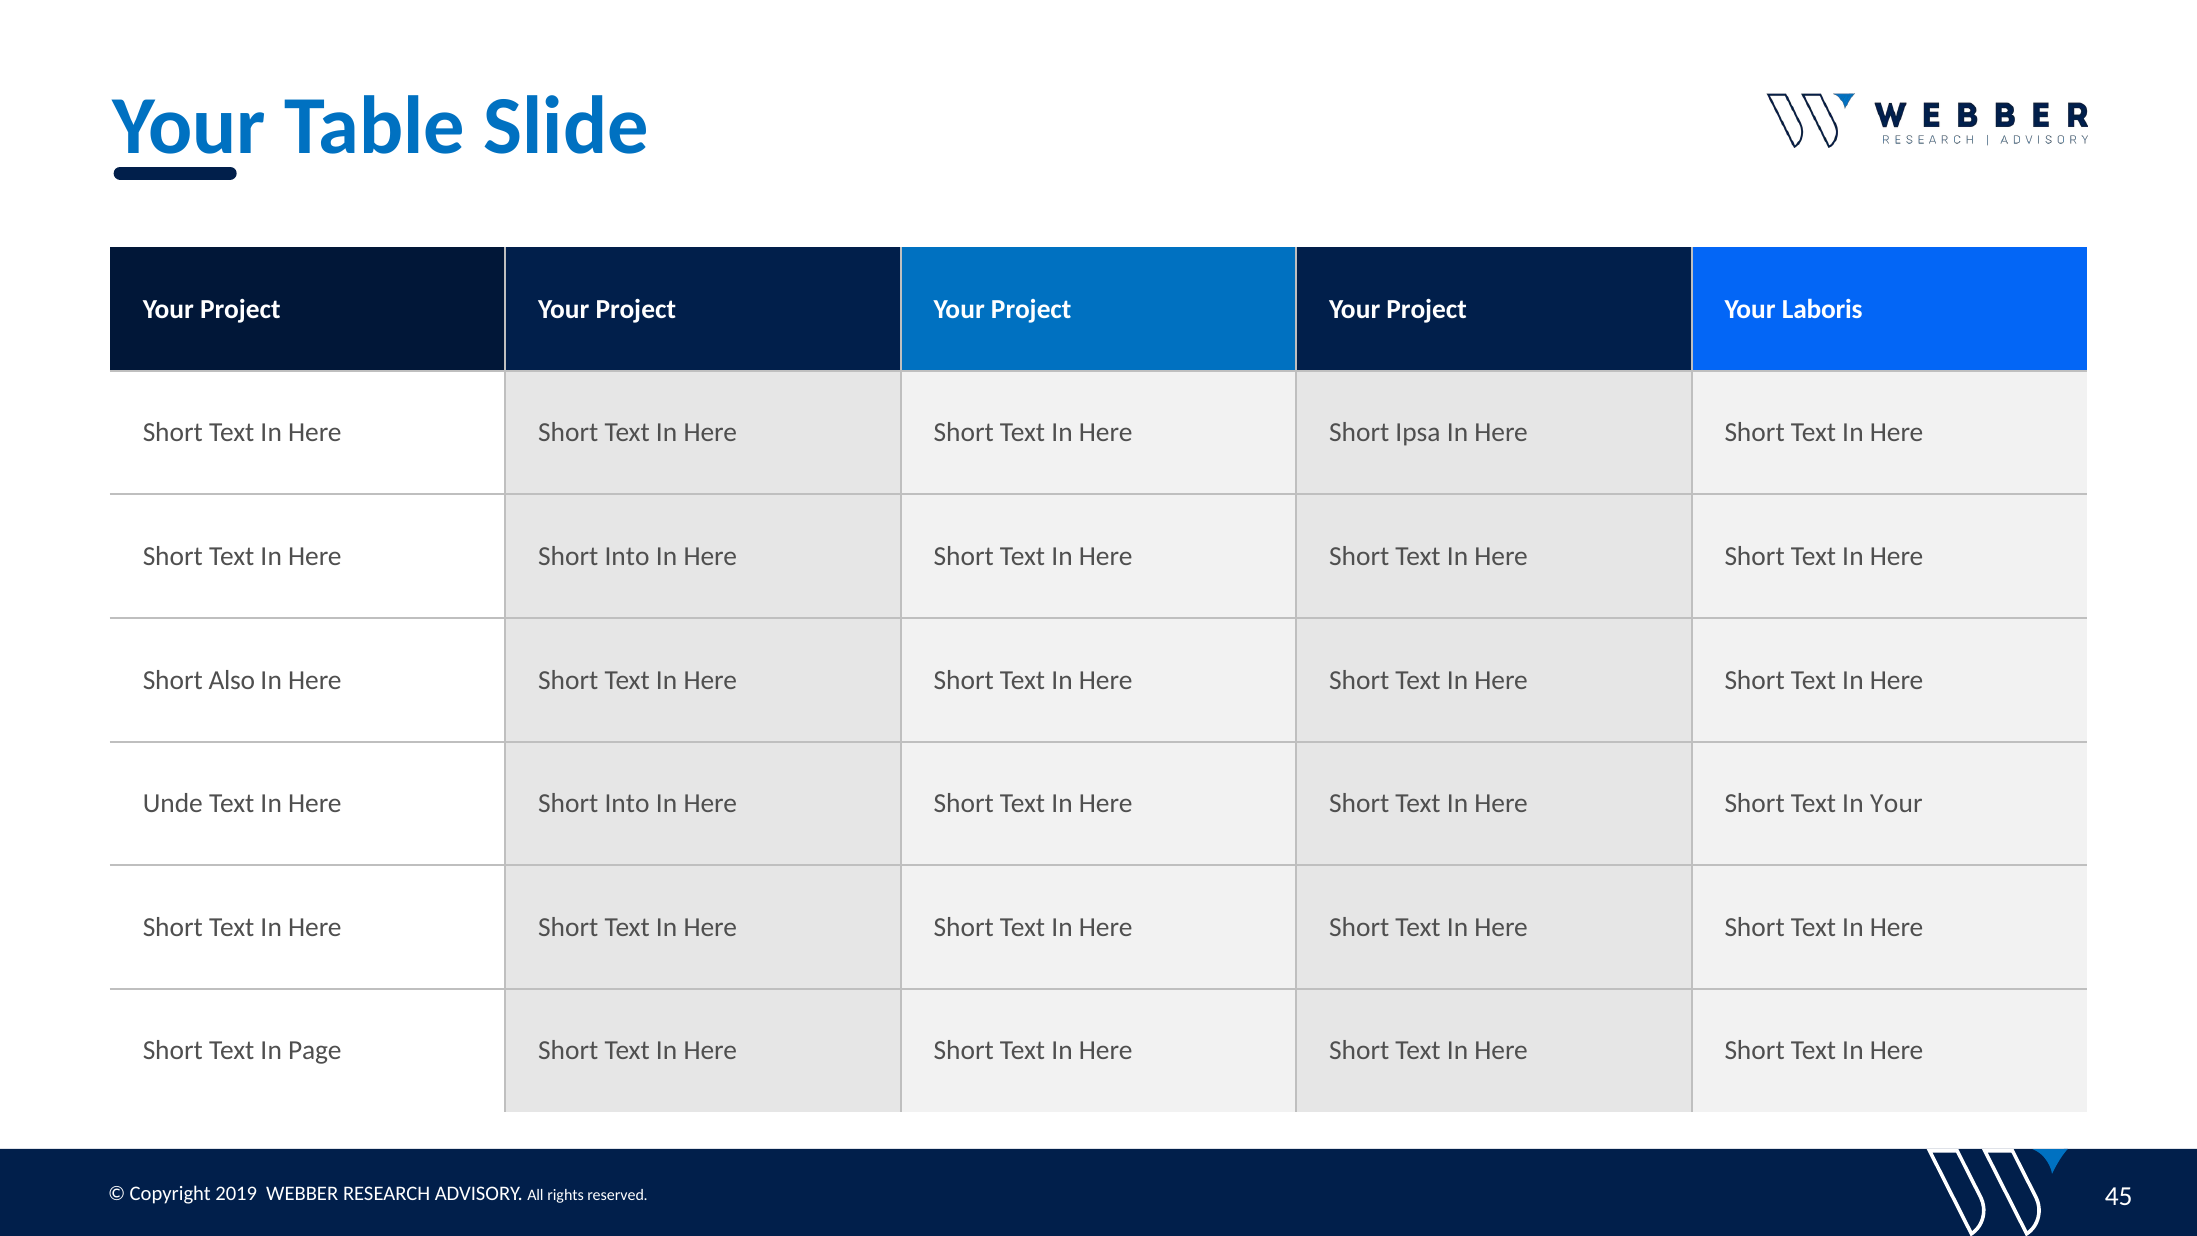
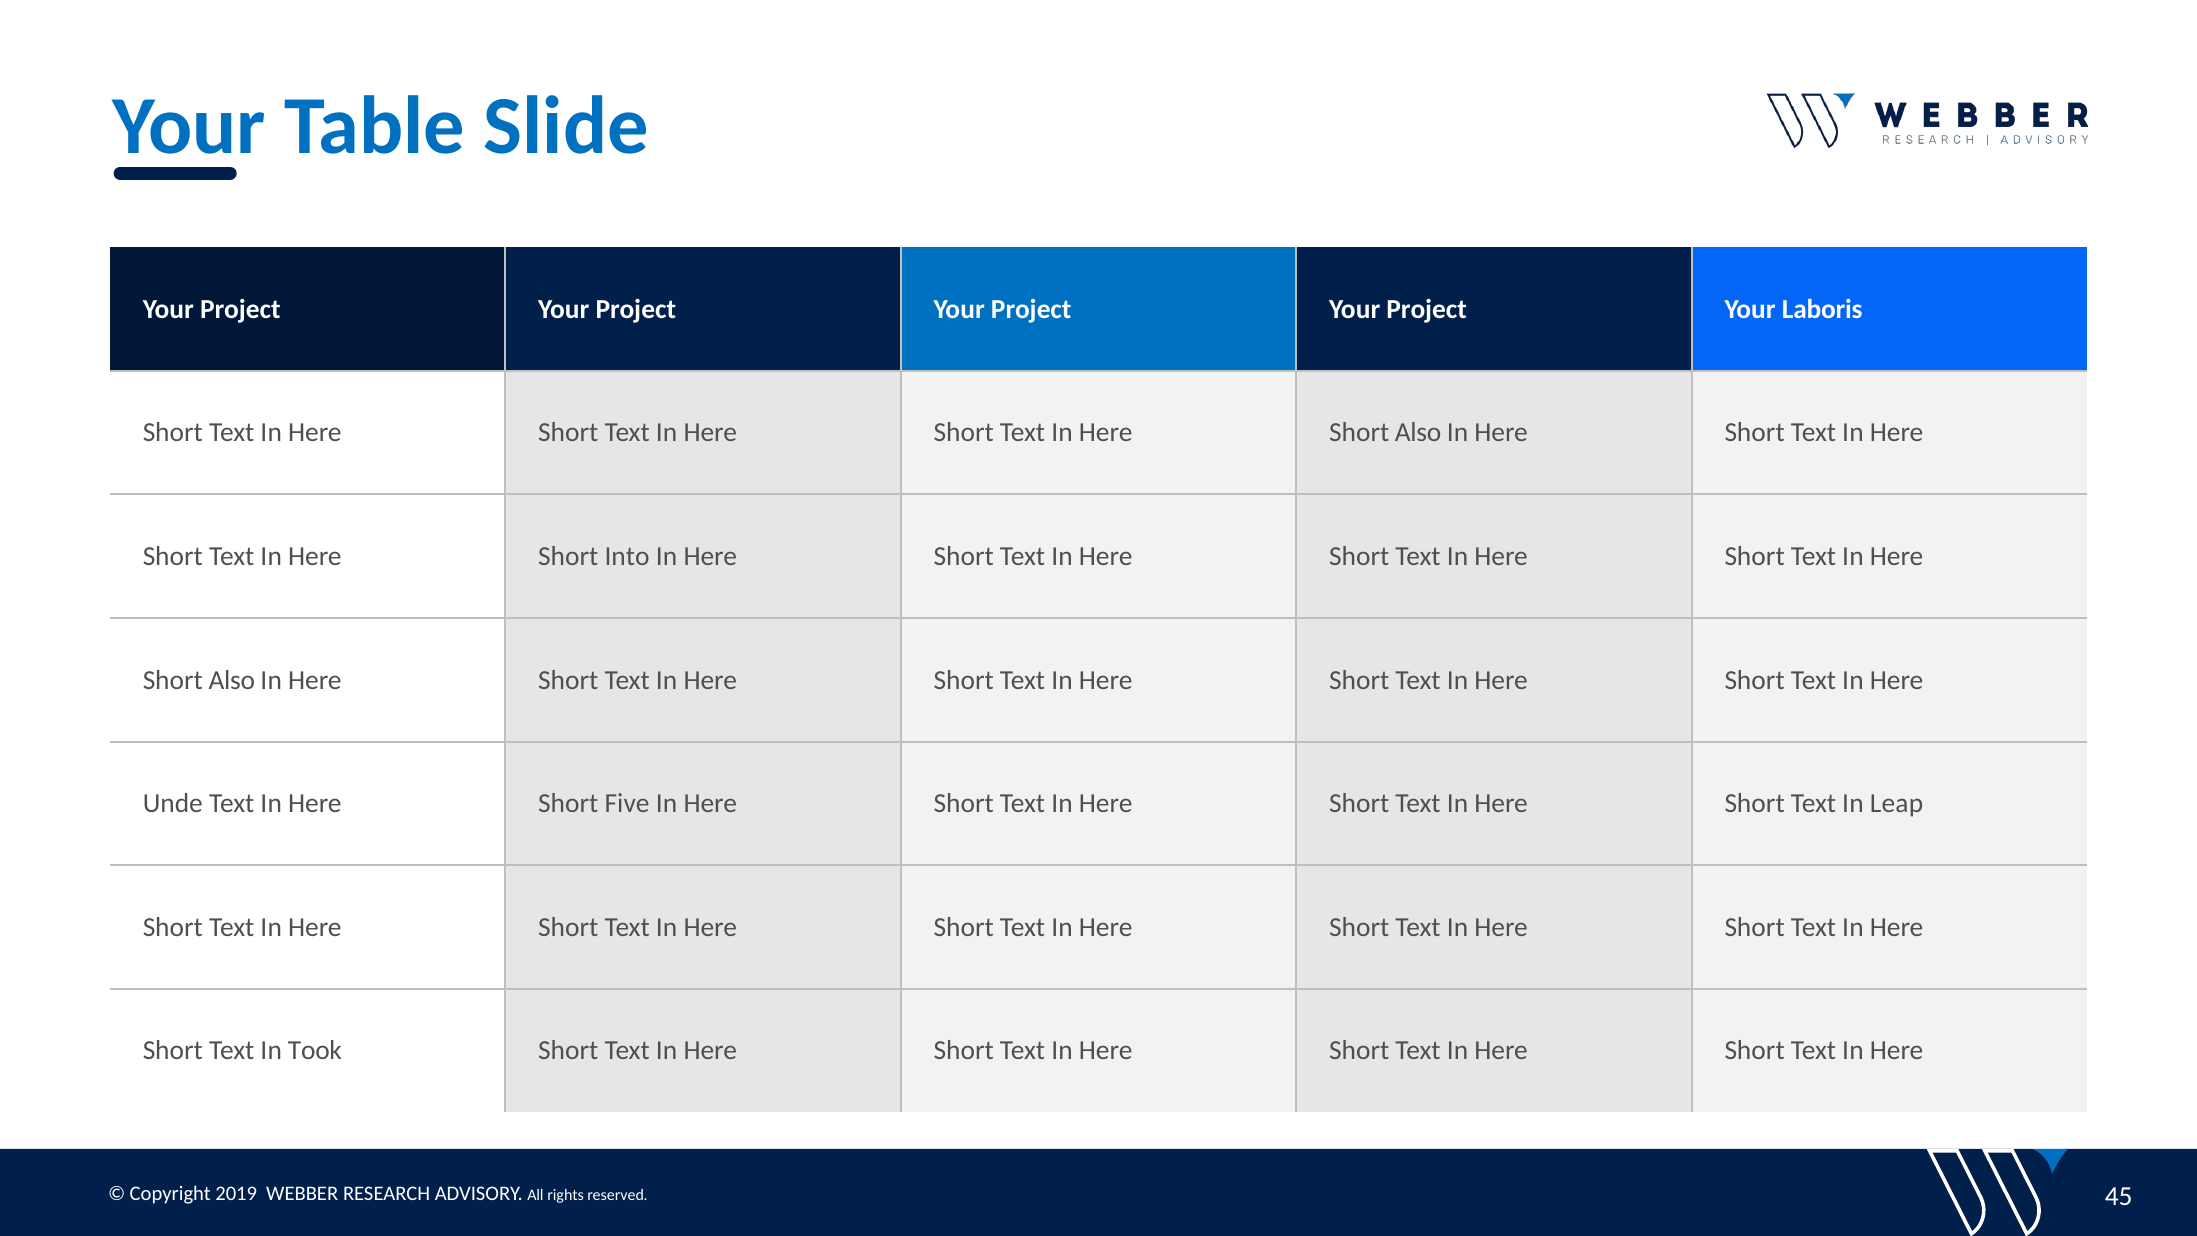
Ipsa at (1418, 433): Ipsa -> Also
Into at (627, 804): Into -> Five
In Your: Your -> Leap
Page: Page -> Took
